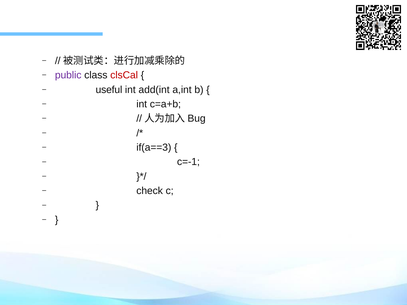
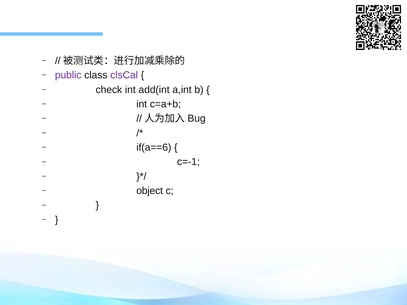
clsCal colour: red -> purple
useful: useful -> check
if(a==3: if(a==3 -> if(a==6
check: check -> object
